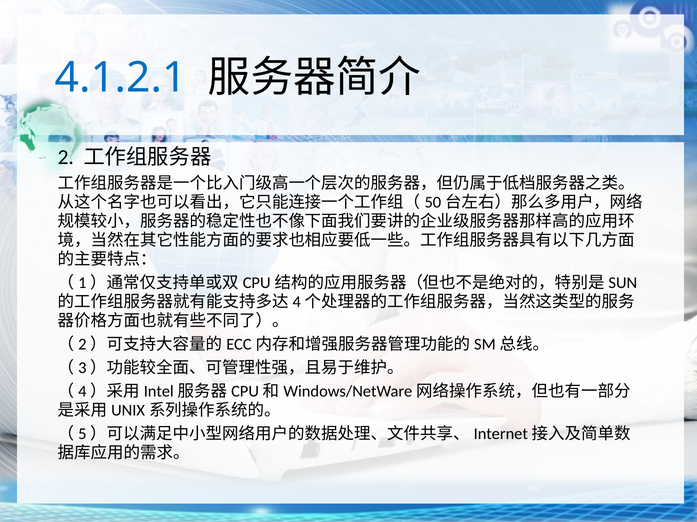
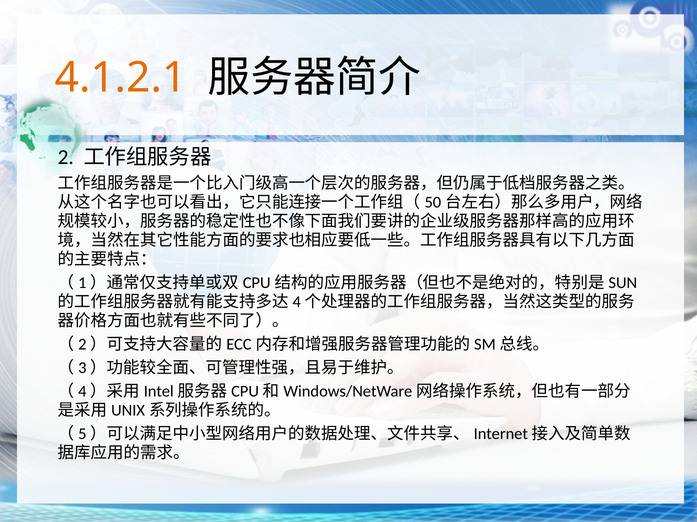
4.1.2.1 colour: blue -> orange
